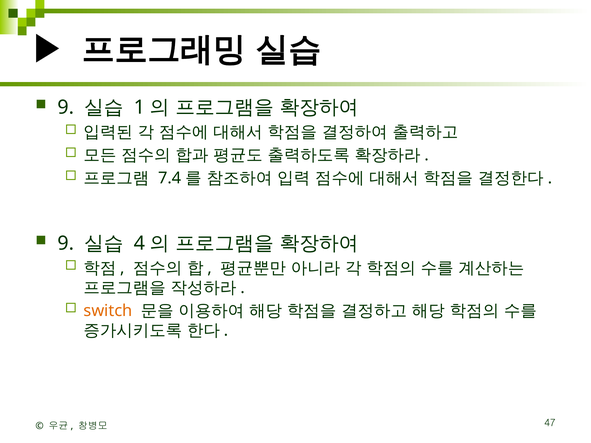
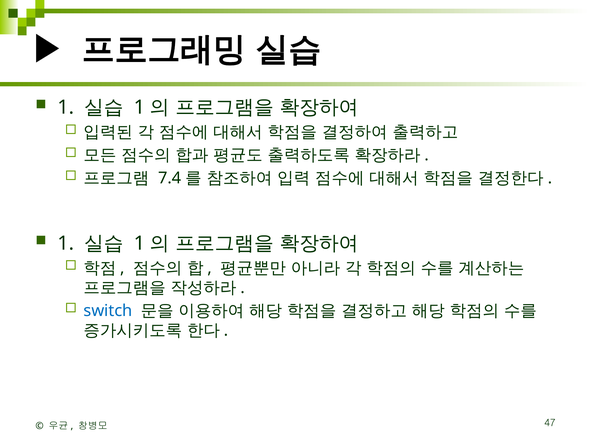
9 at (66, 107): 9 -> 1
9 at (66, 243): 9 -> 1
4 at (140, 243): 4 -> 1
switch colour: orange -> blue
